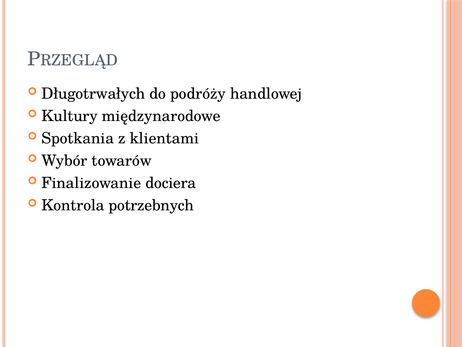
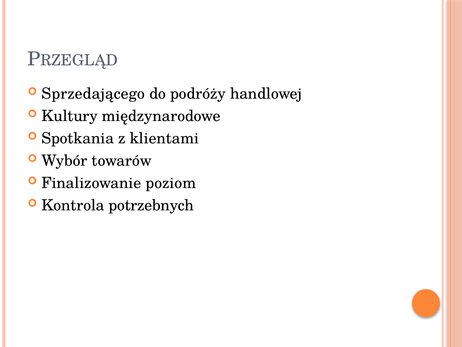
Długotrwałych: Długotrwałych -> Sprzedającego
dociera: dociera -> poziom
